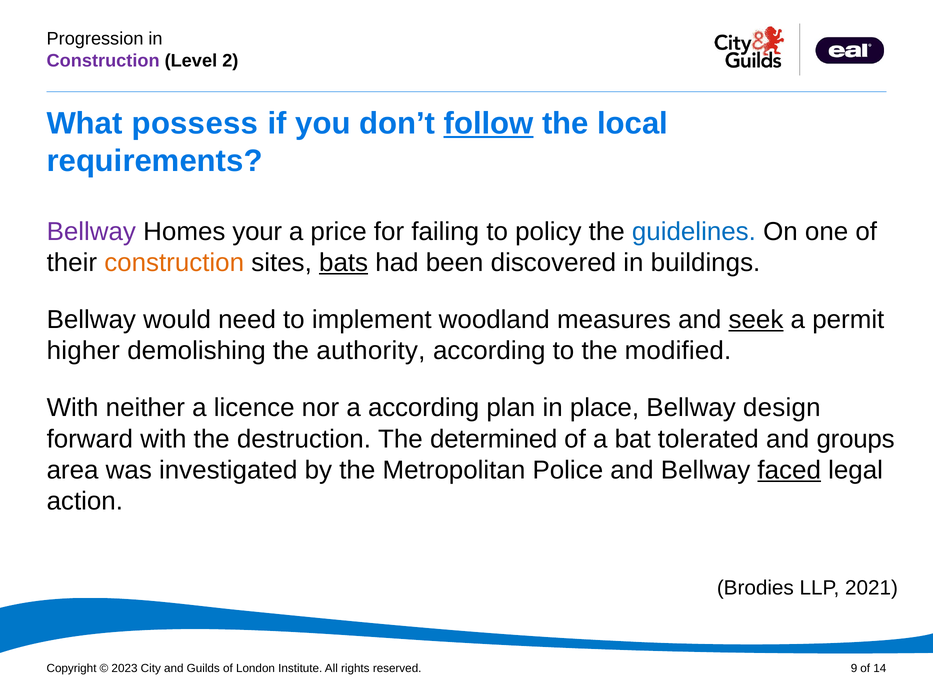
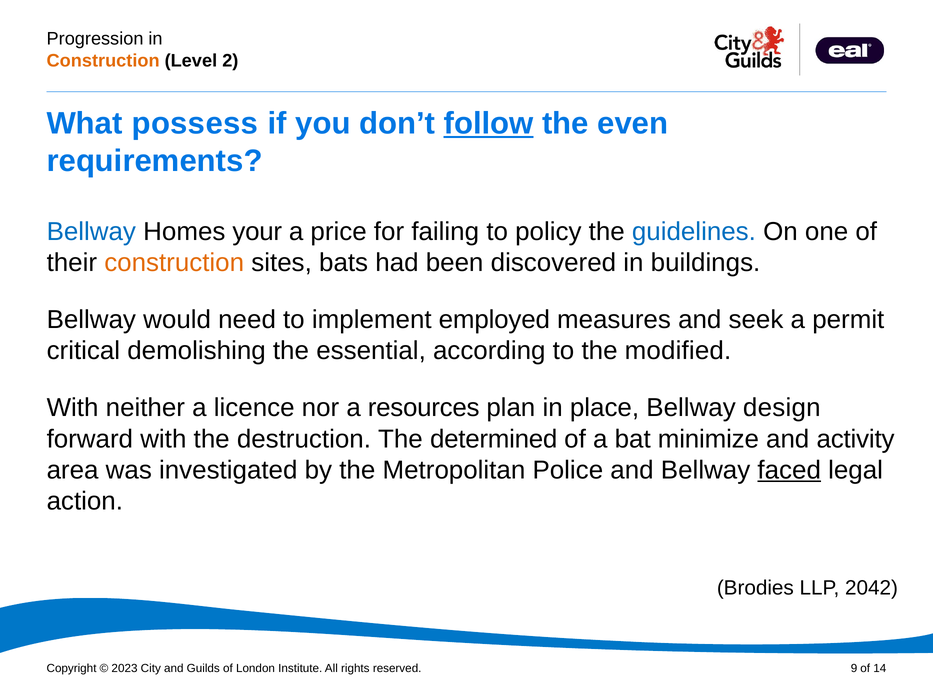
Construction at (103, 61) colour: purple -> orange
local: local -> even
Bellway at (91, 232) colour: purple -> blue
bats underline: present -> none
woodland: woodland -> employed
seek underline: present -> none
higher: higher -> critical
authority: authority -> essential
a according: according -> resources
tolerated: tolerated -> minimize
groups: groups -> activity
2021: 2021 -> 2042
